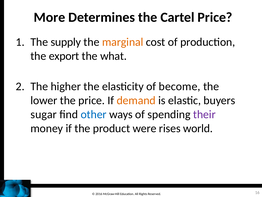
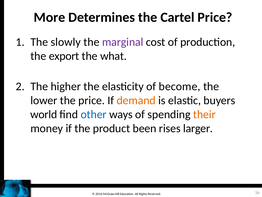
supply: supply -> slowly
marginal colour: orange -> purple
sugar: sugar -> world
their colour: purple -> orange
were: were -> been
world: world -> larger
